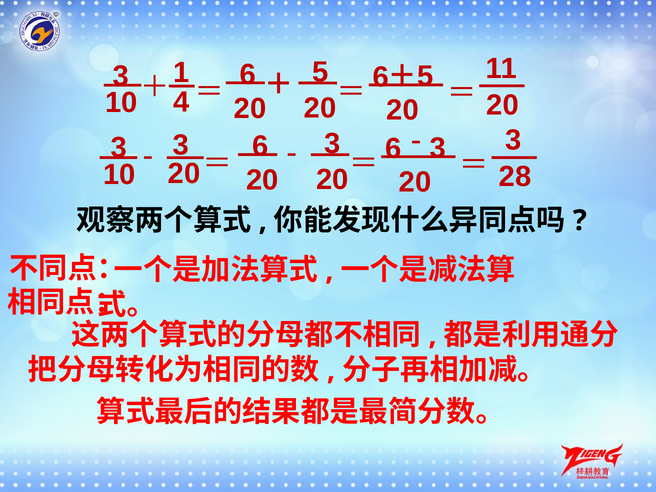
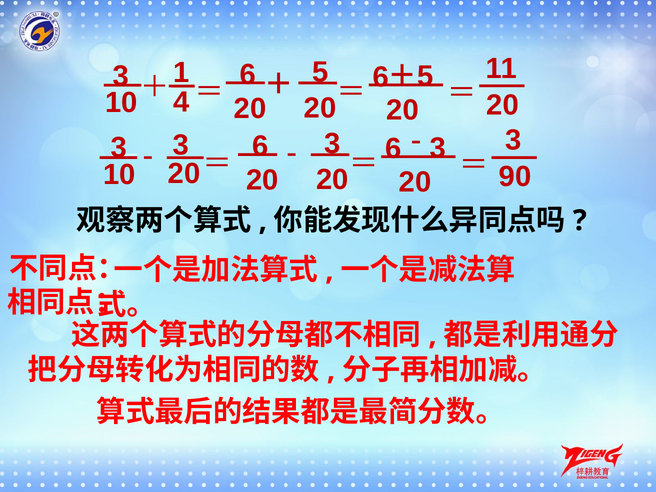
28: 28 -> 90
